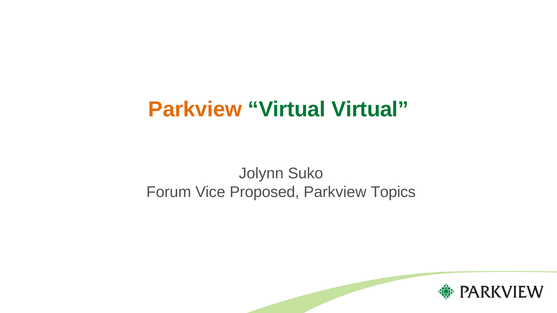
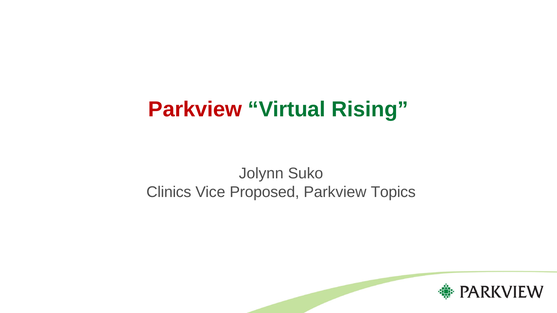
Parkview at (195, 110) colour: orange -> red
Virtual Virtual: Virtual -> Rising
Forum: Forum -> Clinics
